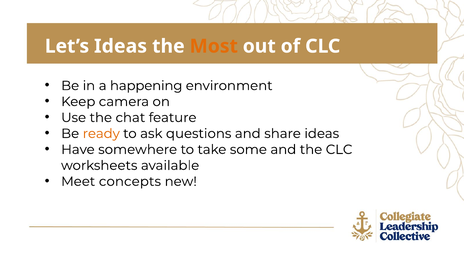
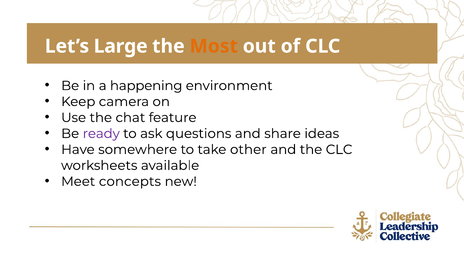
Let’s Ideas: Ideas -> Large
ready colour: orange -> purple
some: some -> other
